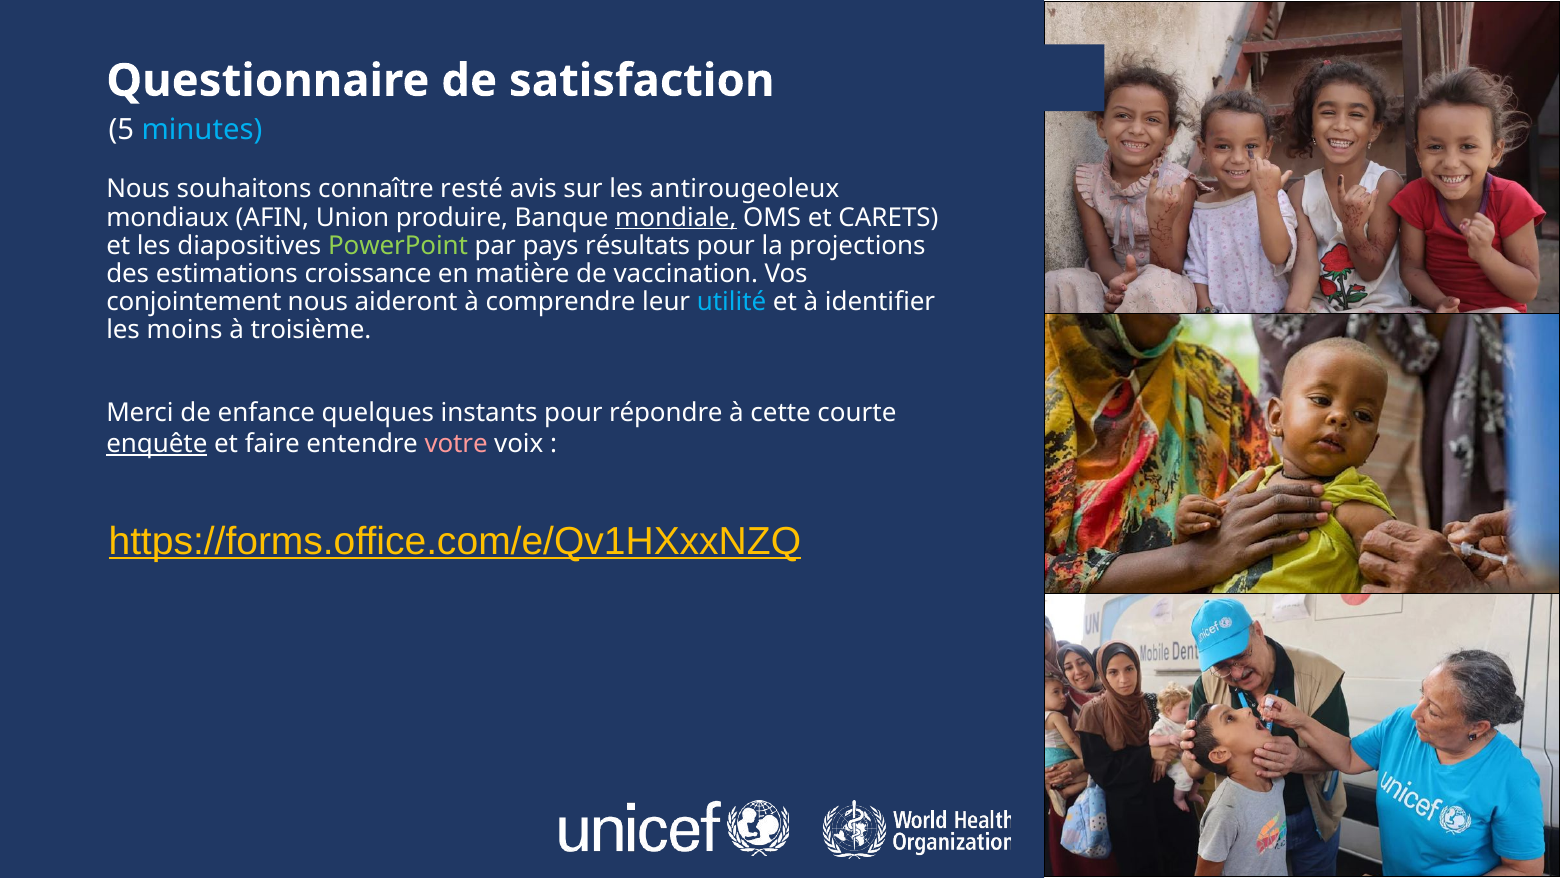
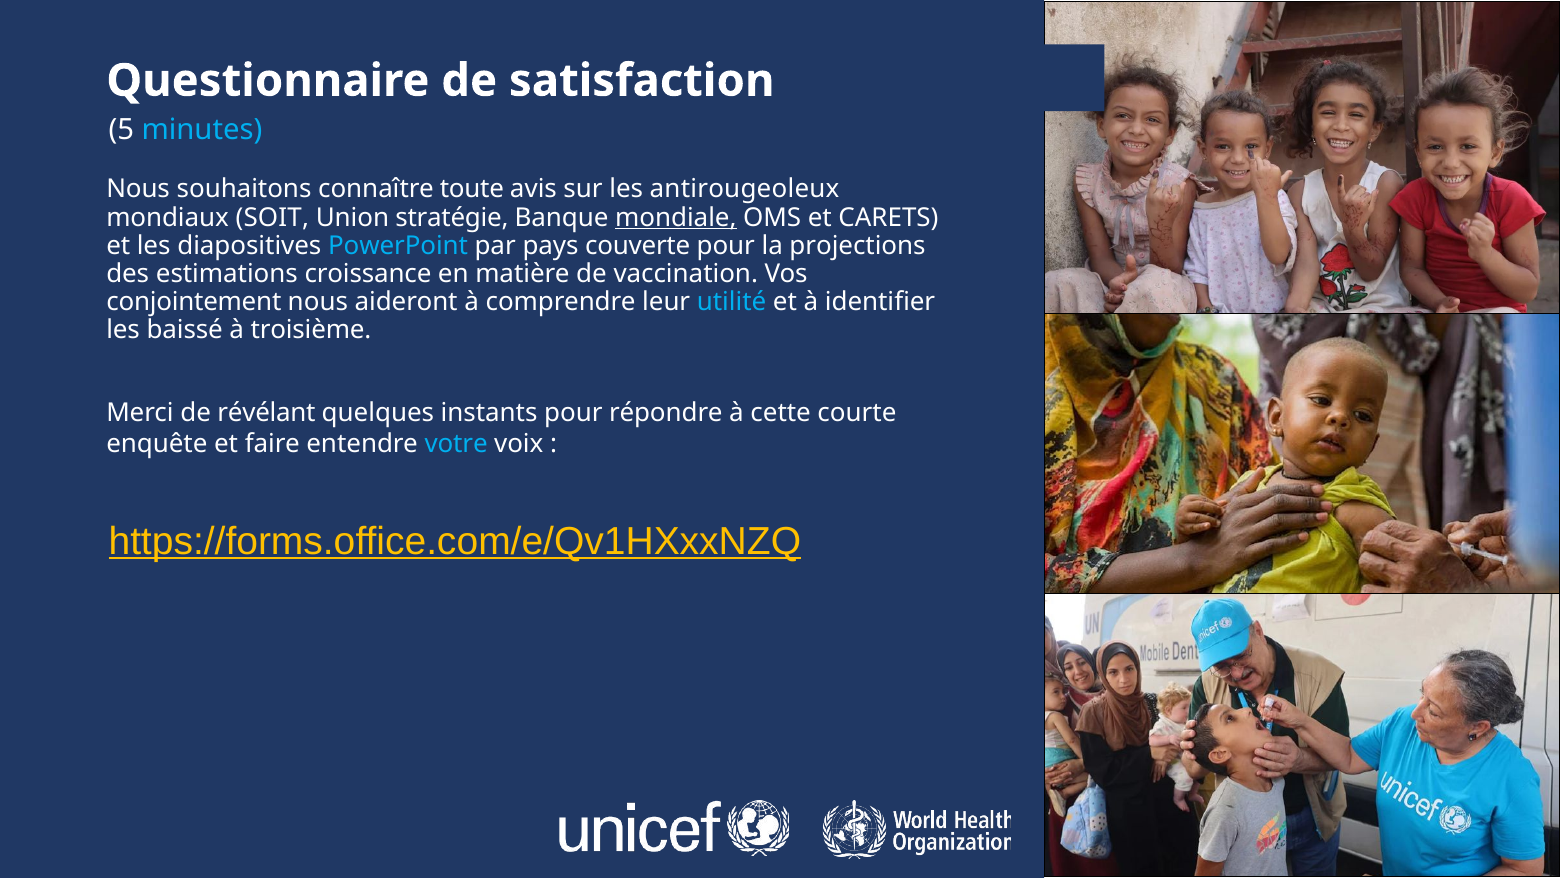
resté: resté -> toute
AFIN: AFIN -> SOIT
produire: produire -> stratégie
PowerPoint colour: light green -> light blue
résultats: résultats -> couverte
moins: moins -> baissé
enfance: enfance -> révélant
enquête underline: present -> none
votre colour: pink -> light blue
